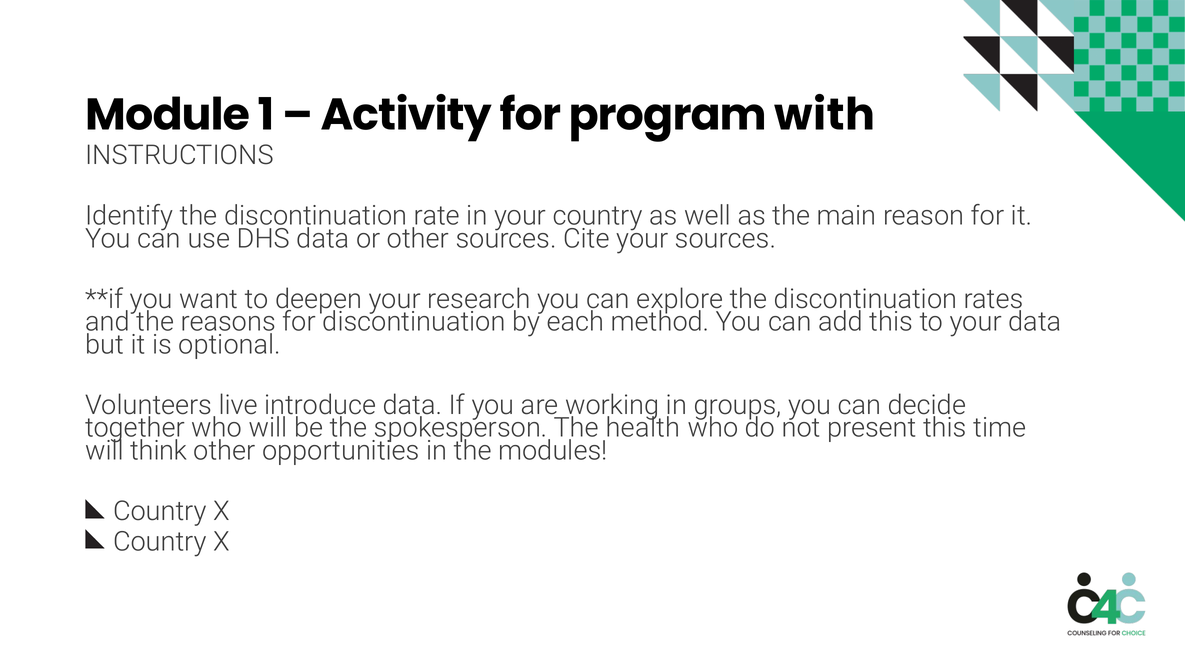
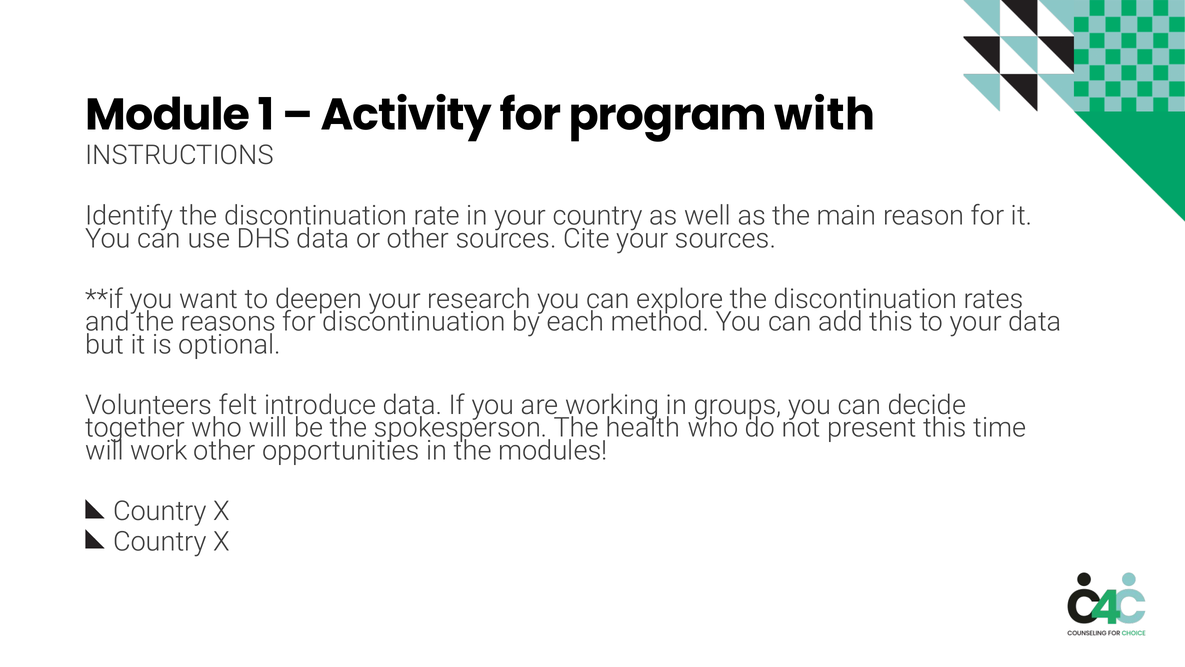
live: live -> felt
think: think -> work
